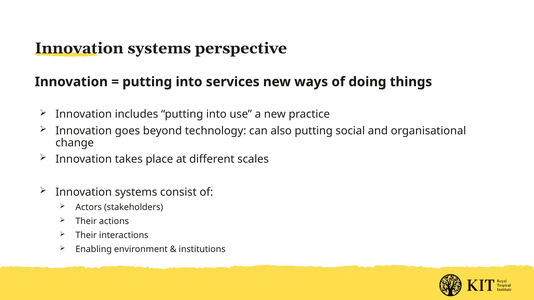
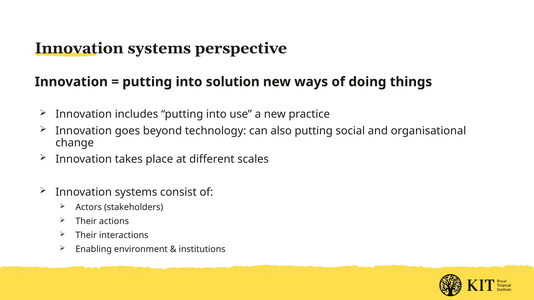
services: services -> solution
